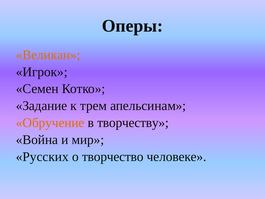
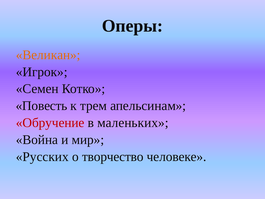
Задание: Задание -> Повесть
Обручение colour: orange -> red
творчеству: творчеству -> маленьких
